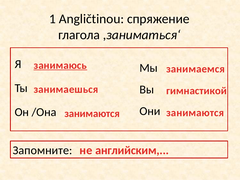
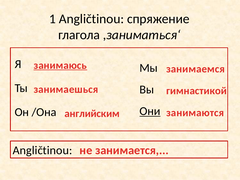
Они underline: none -> present
занимаются at (92, 114): занимаются -> английским
Запомните at (42, 150): Запомните -> Angličtinou
английским: английским -> занимается
